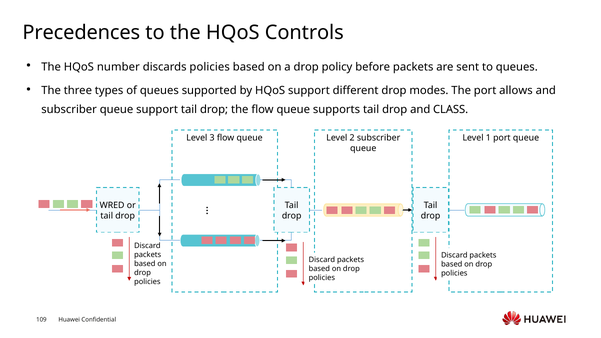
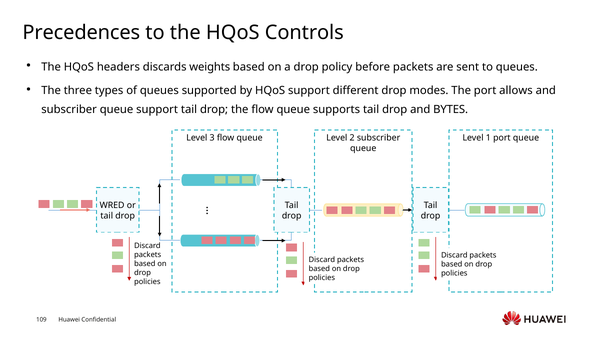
number: number -> headers
discards policies: policies -> weights
CLASS: CLASS -> BYTES
